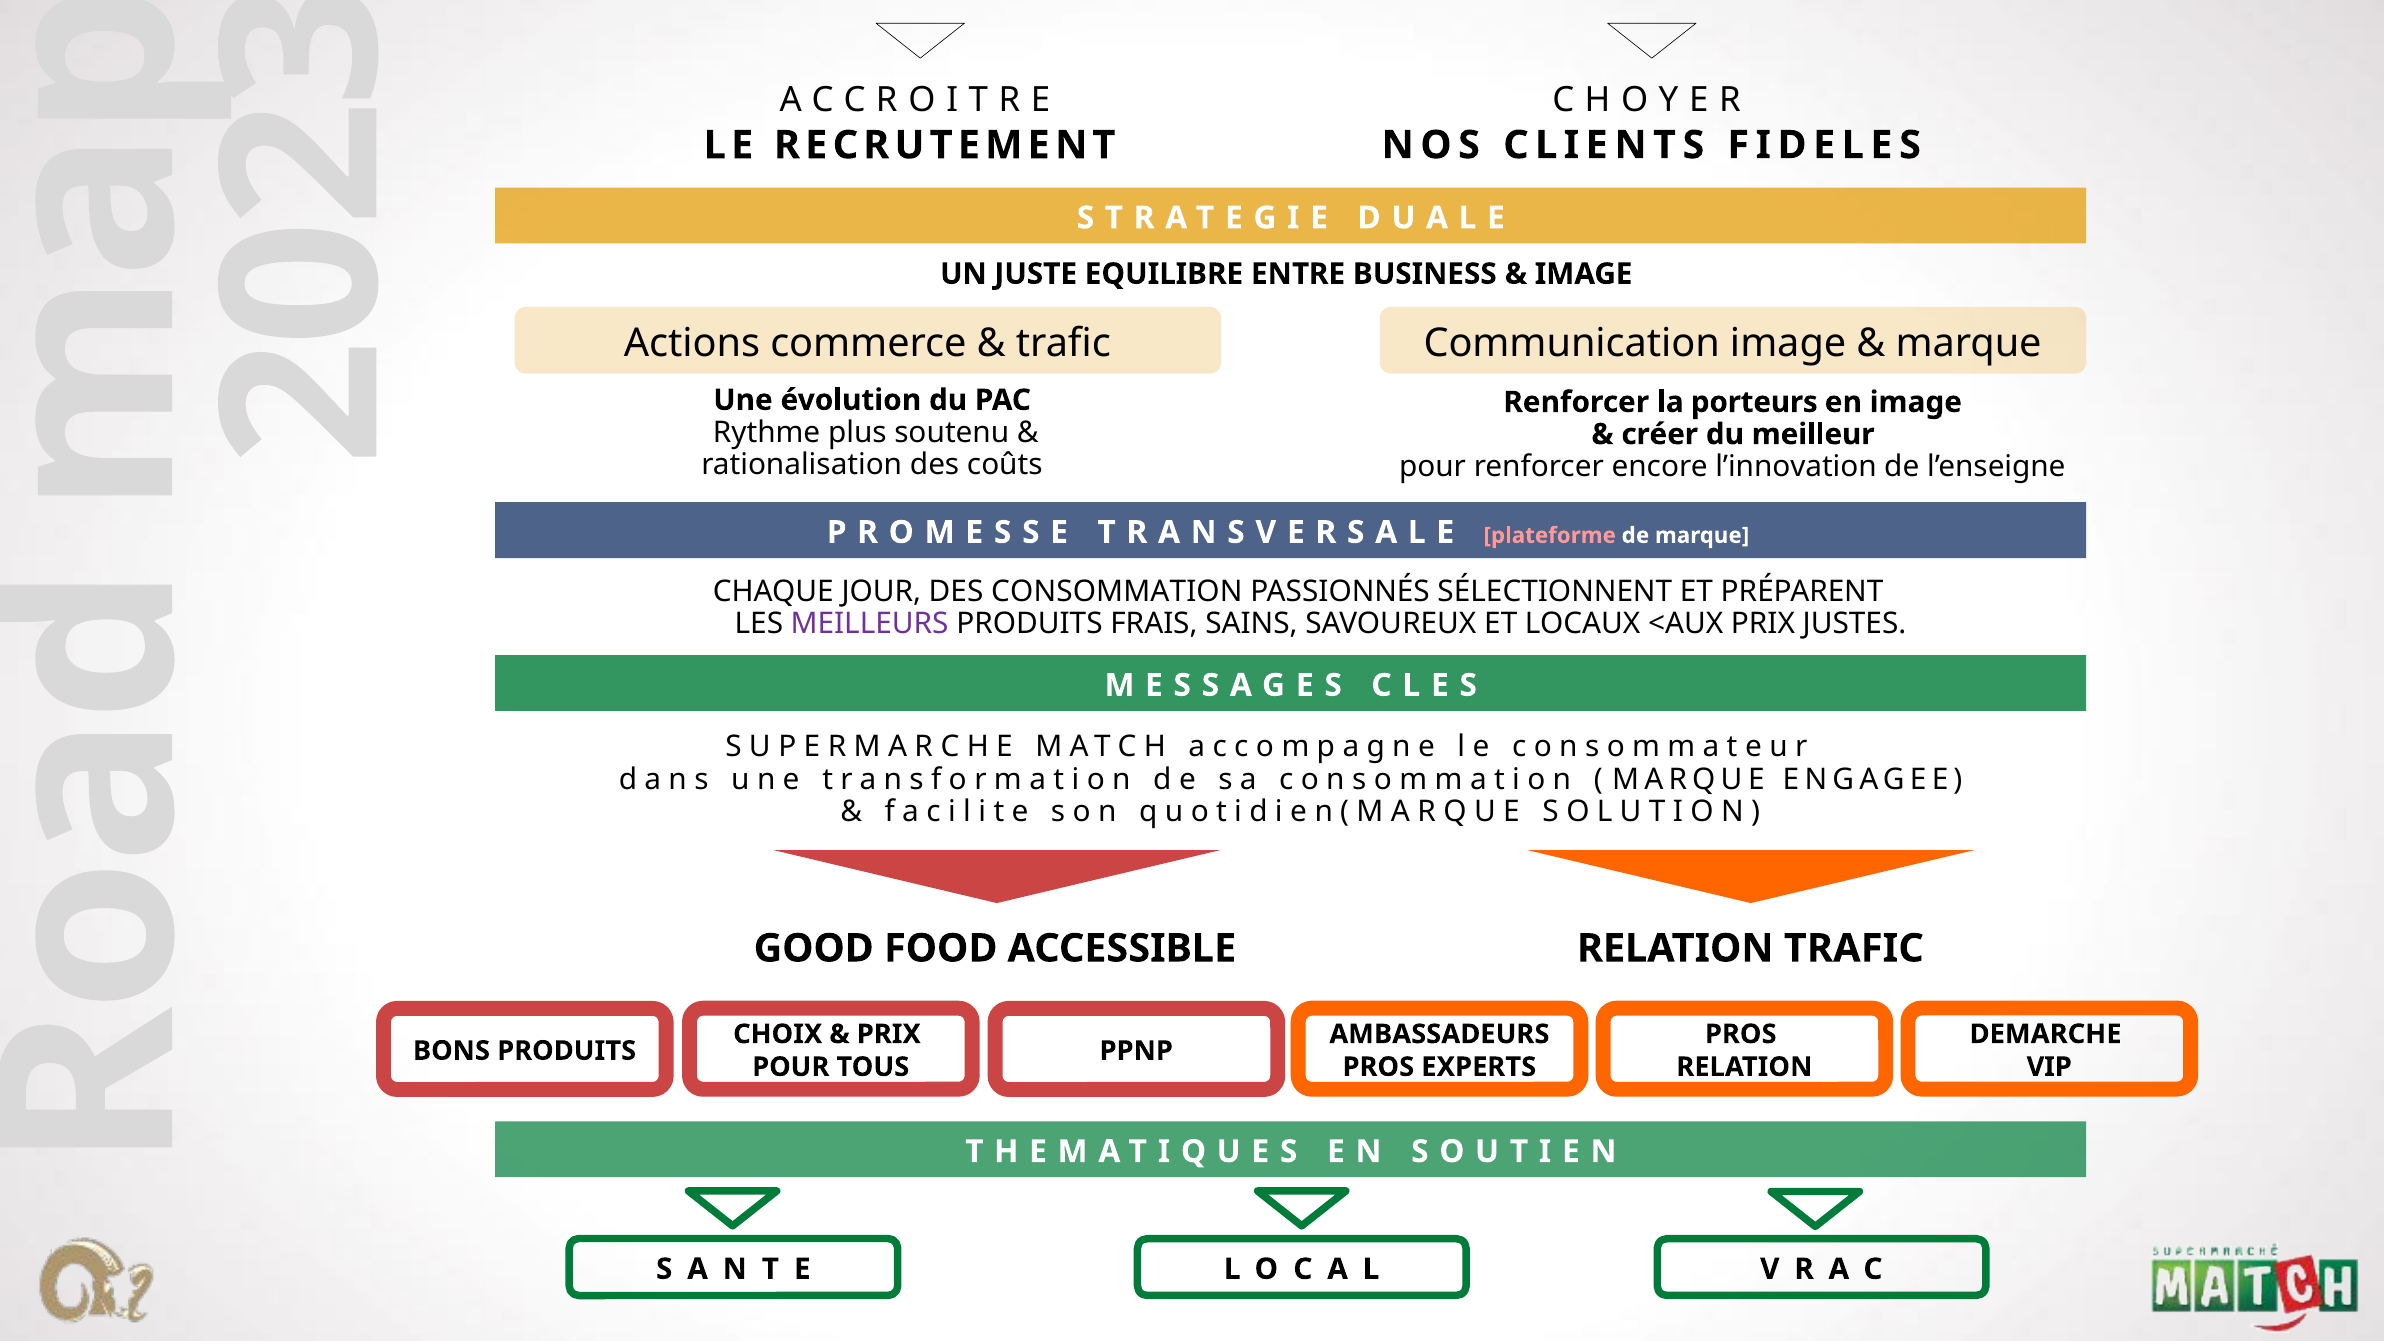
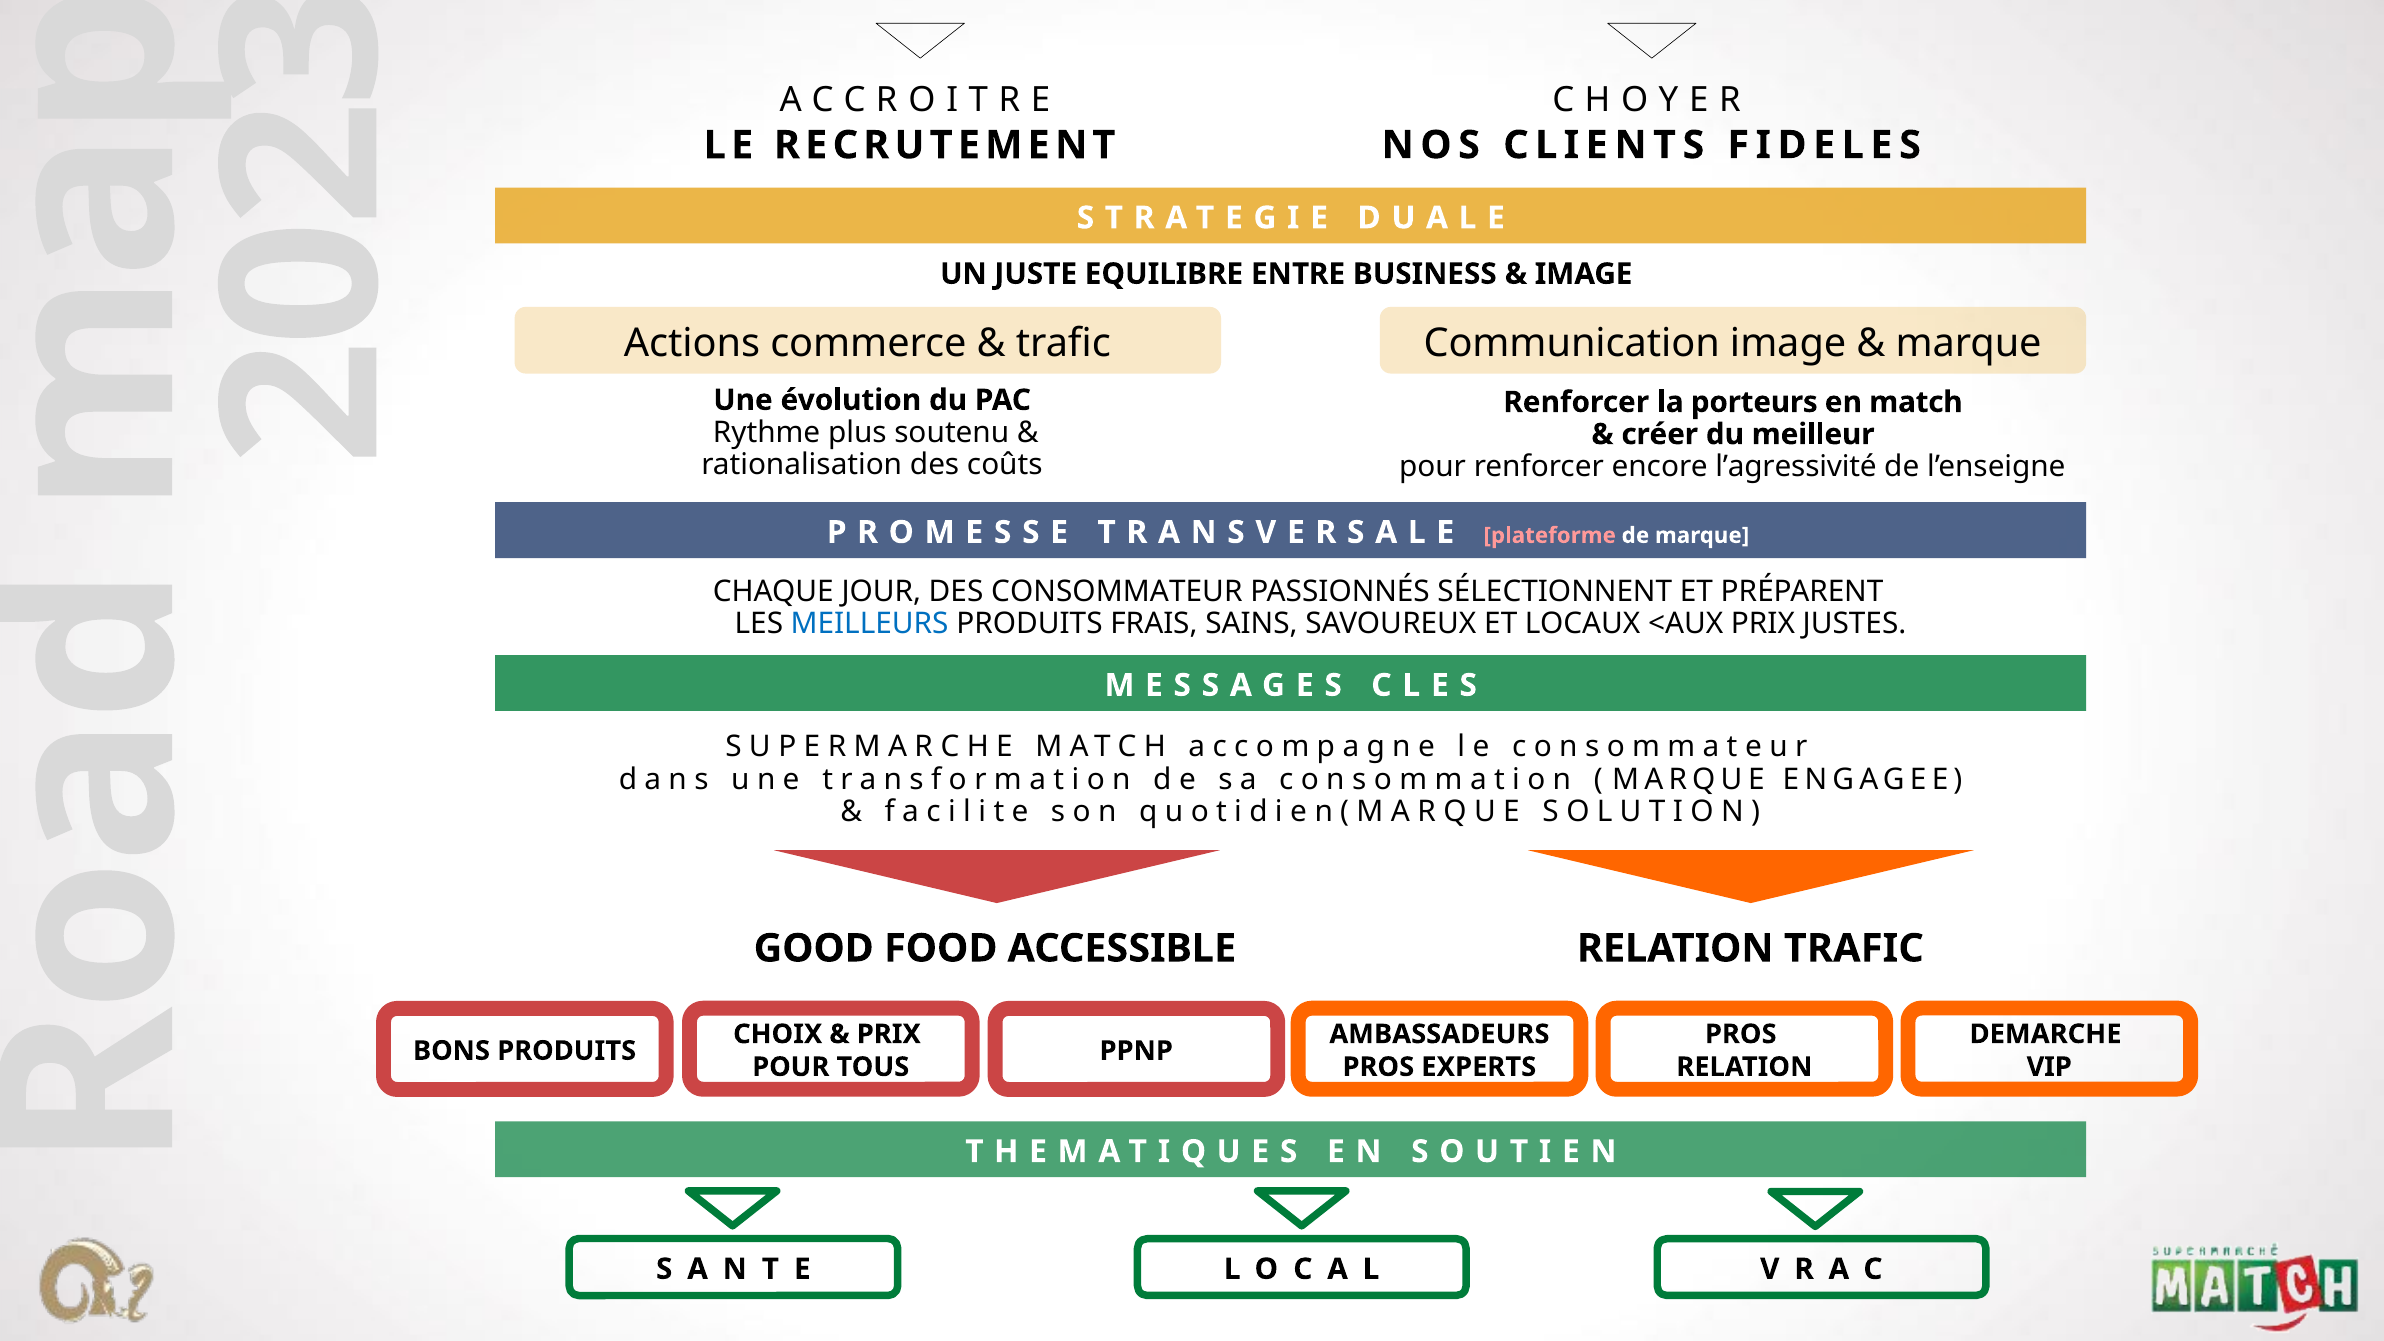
en image: image -> match
l’innovation: l’innovation -> l’agressivité
CONSOMMATION: CONSOMMATION -> CONSOMMATEUR
MEILLEURS colour: purple -> blue
